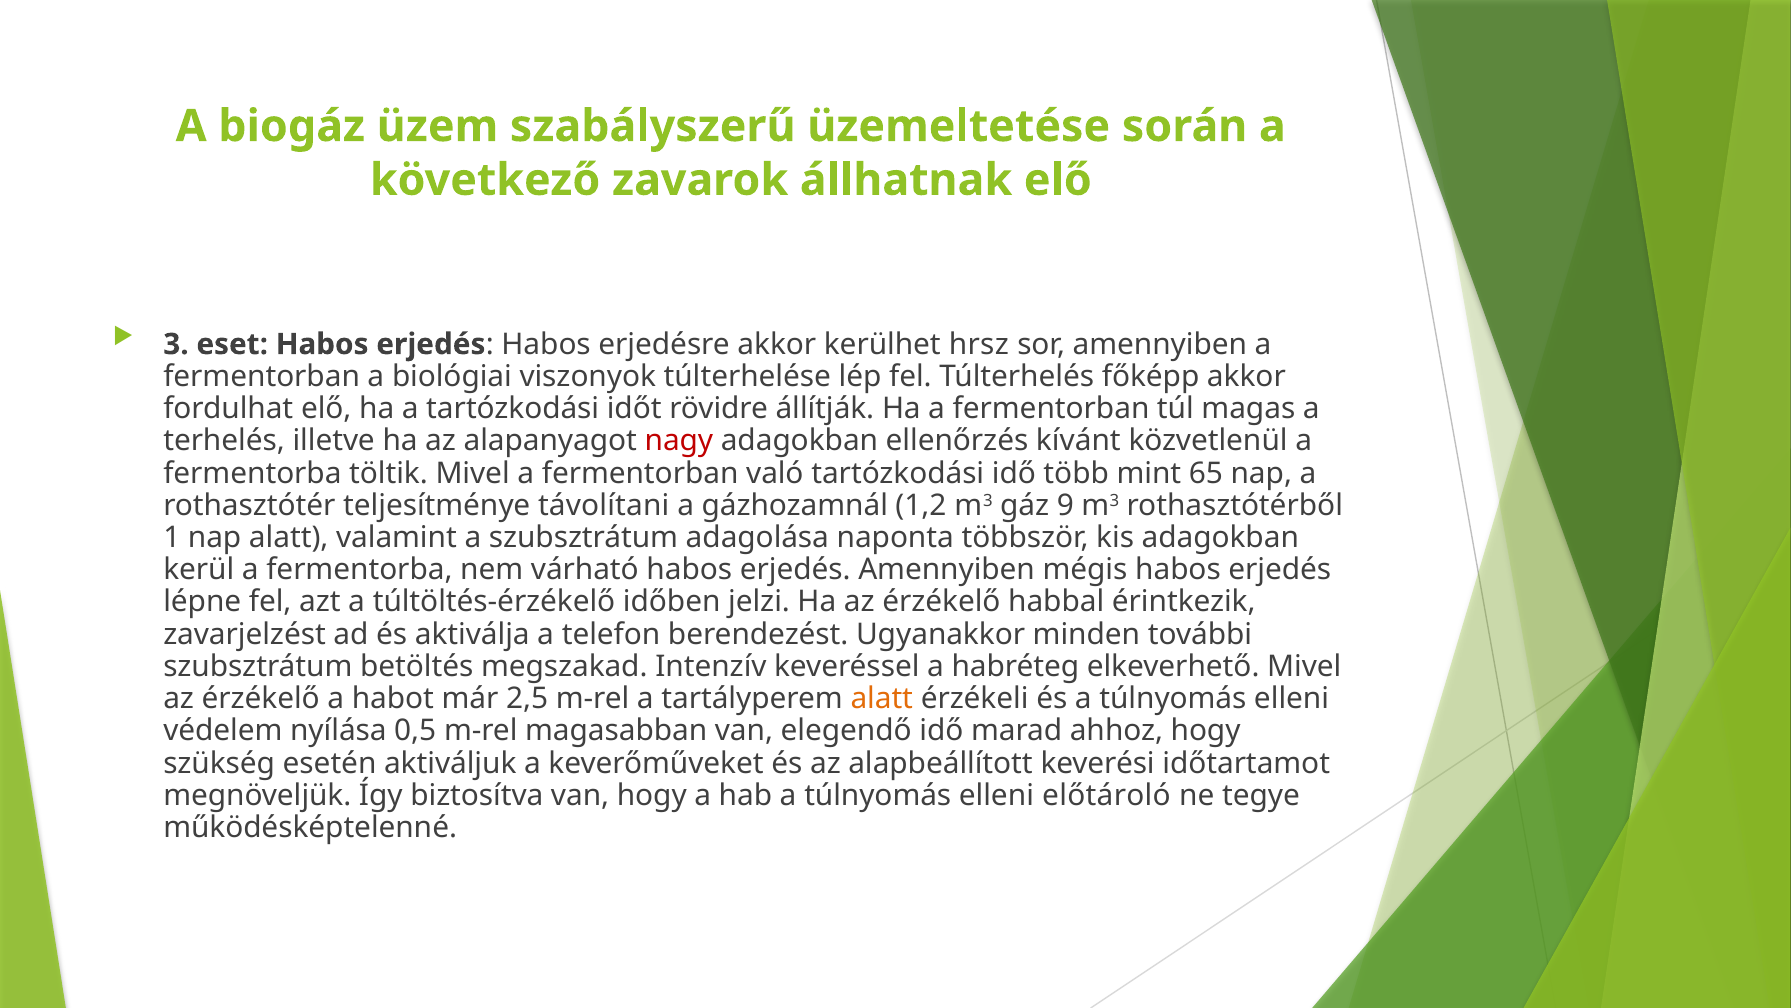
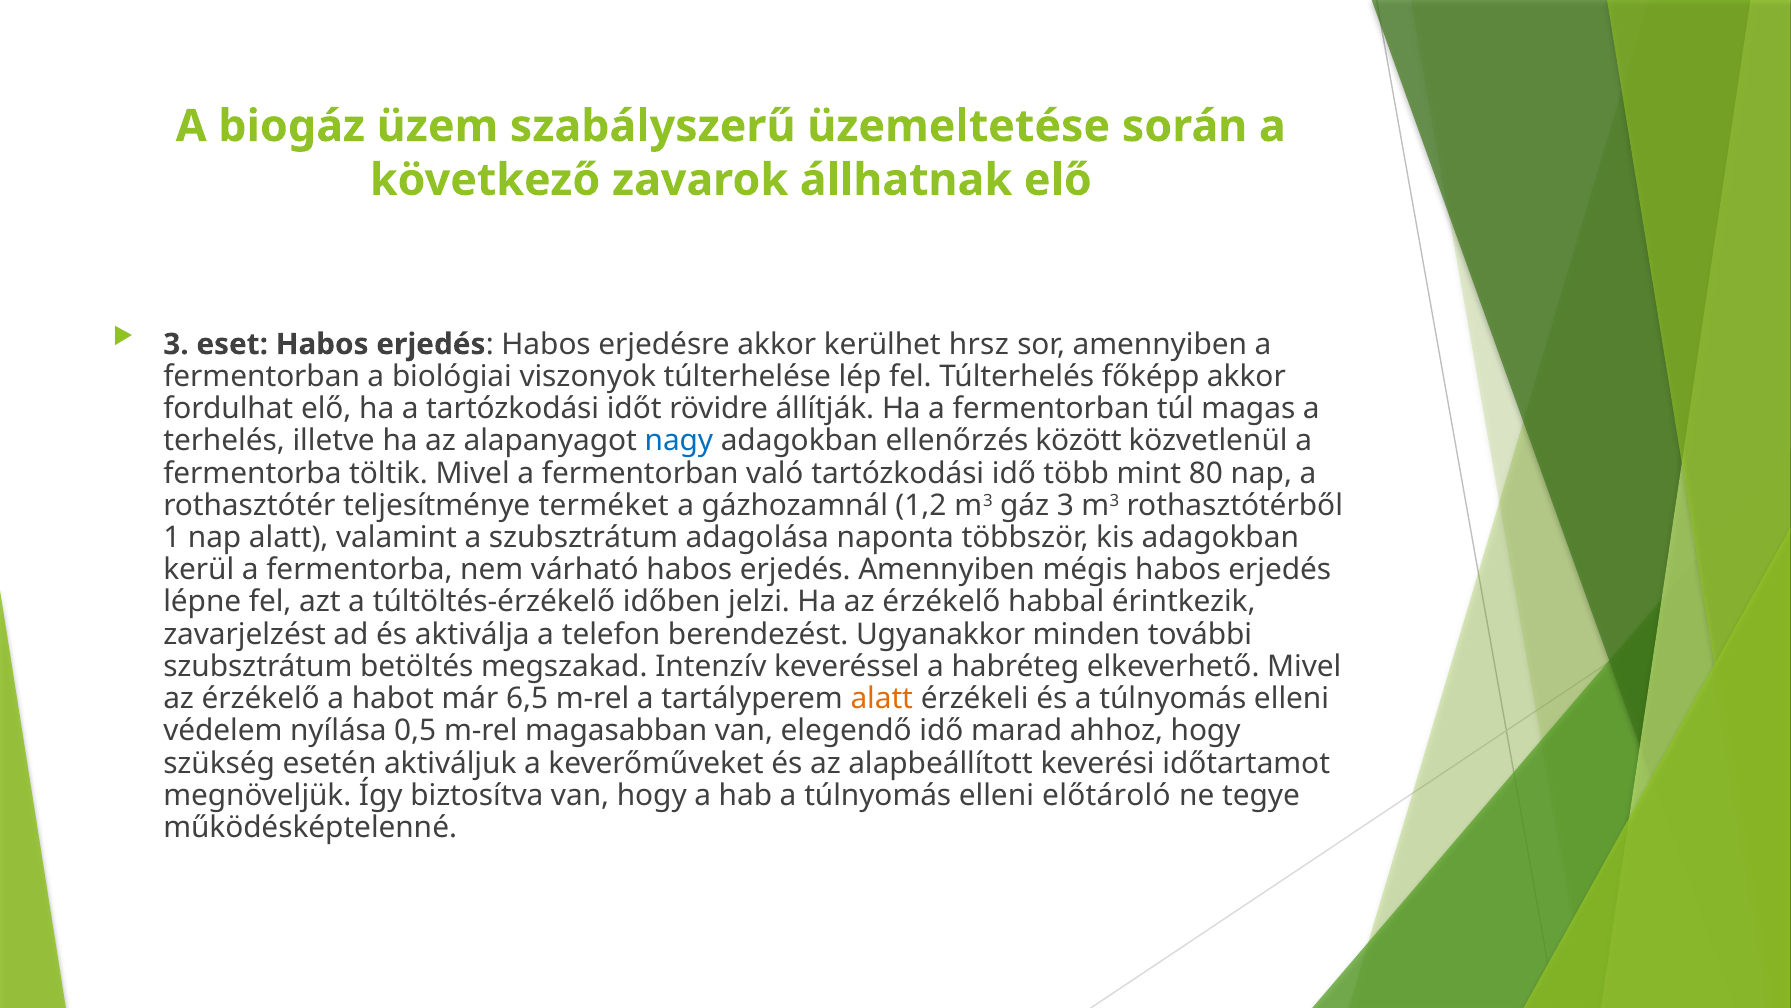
nagy colour: red -> blue
kívánt: kívánt -> között
65: 65 -> 80
távolítani: távolítani -> terméket
gáz 9: 9 -> 3
2,5: 2,5 -> 6,5
